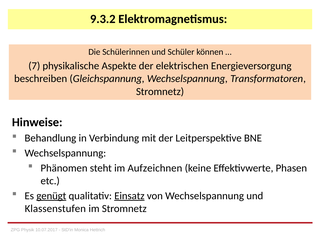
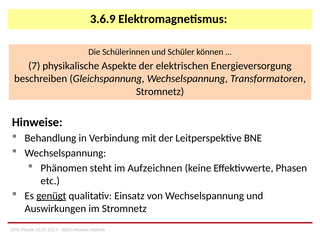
9.3.2: 9.3.2 -> 3.6.9
Einsatz underline: present -> none
Klassenstufen: Klassenstufen -> Auswirkungen
